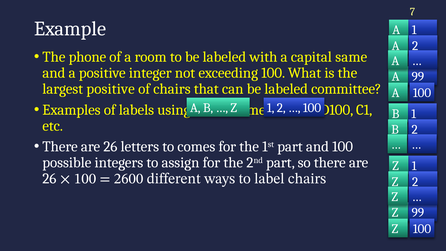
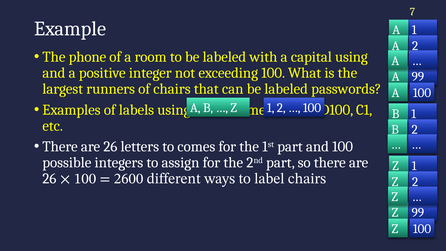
capital same: same -> using
largest positive: positive -> runners
committee: committee -> passwords
